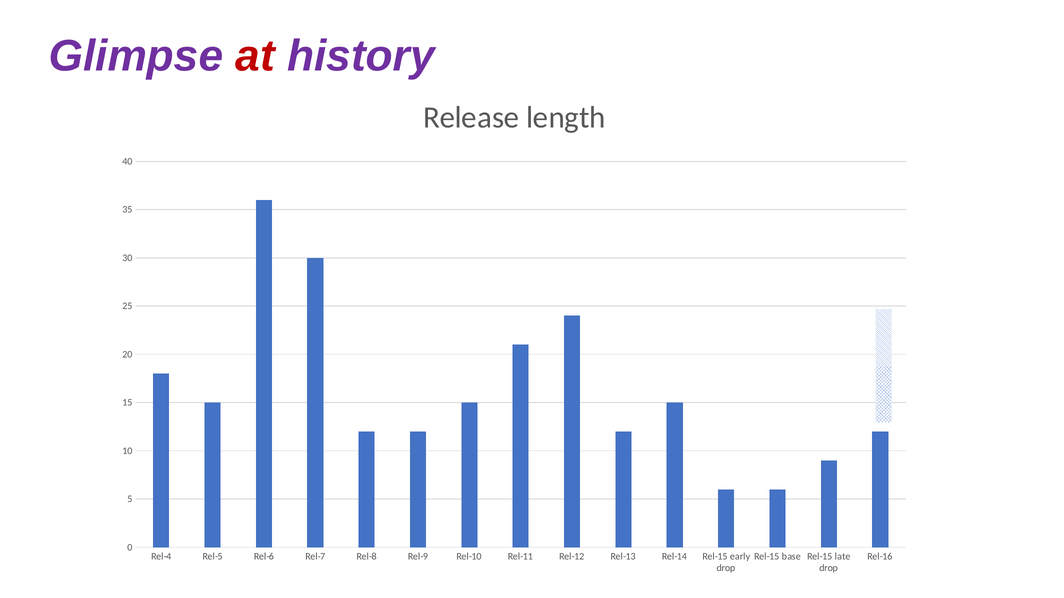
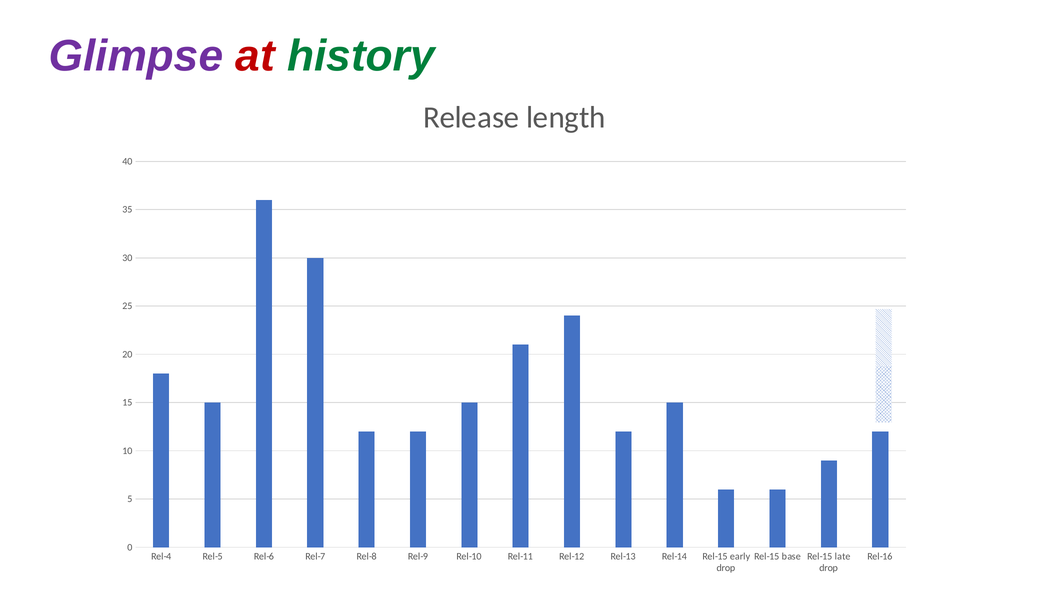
history colour: purple -> green
